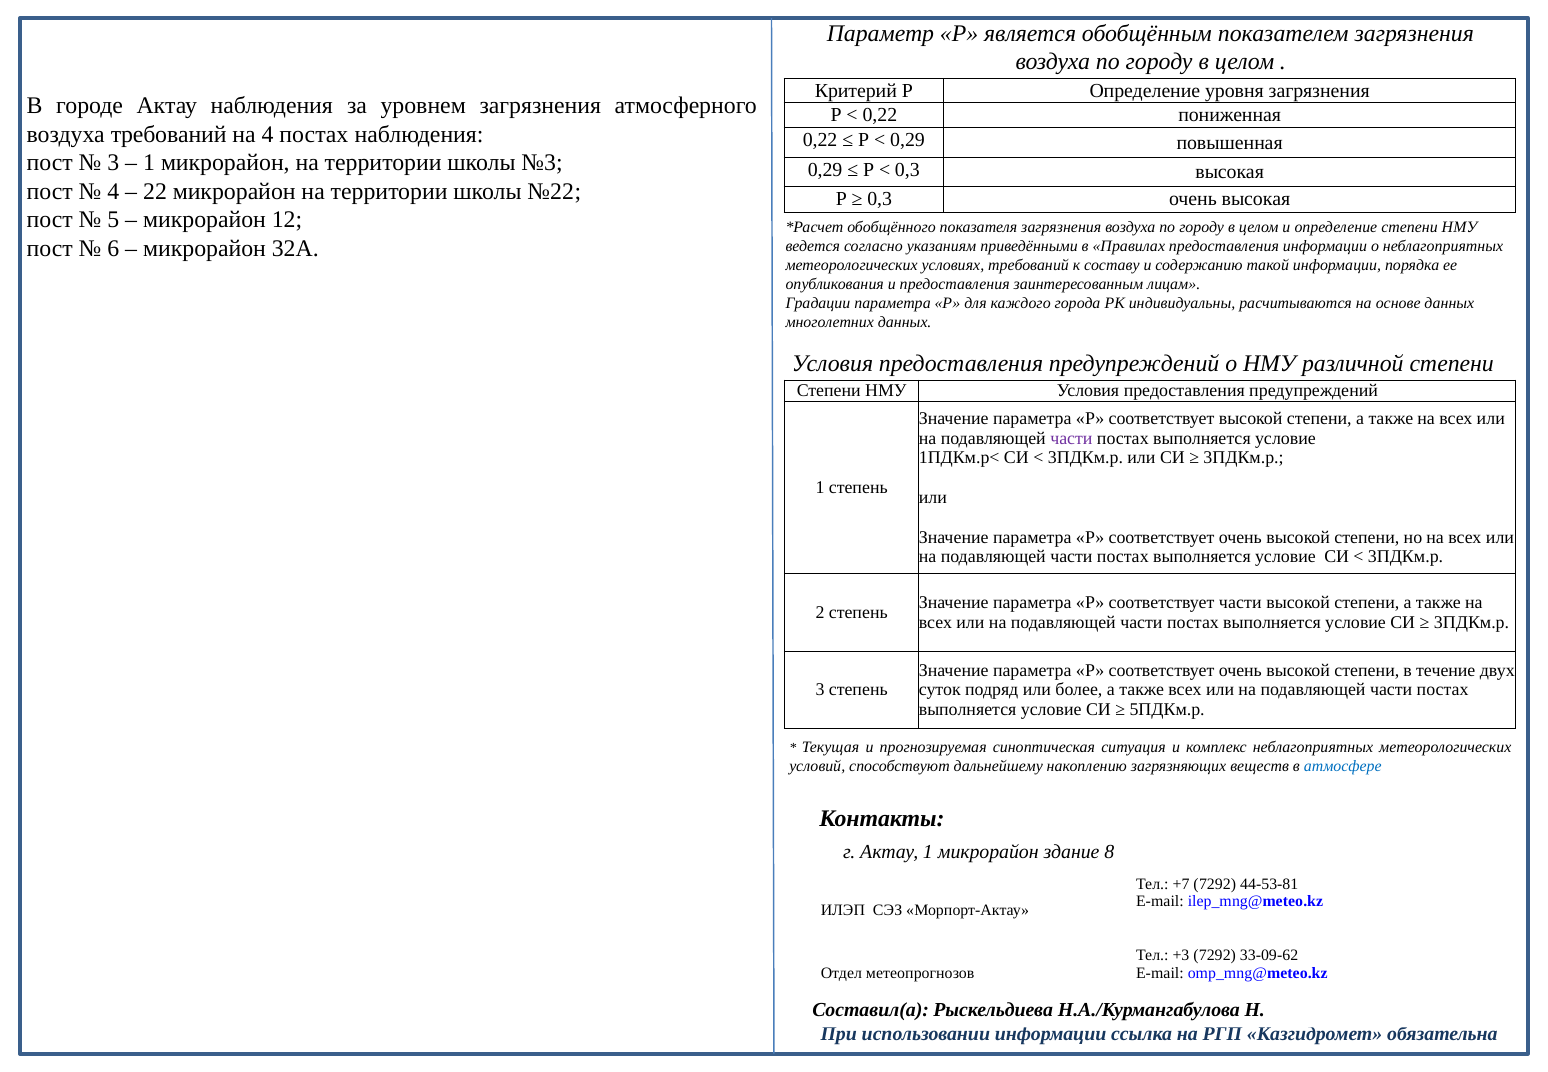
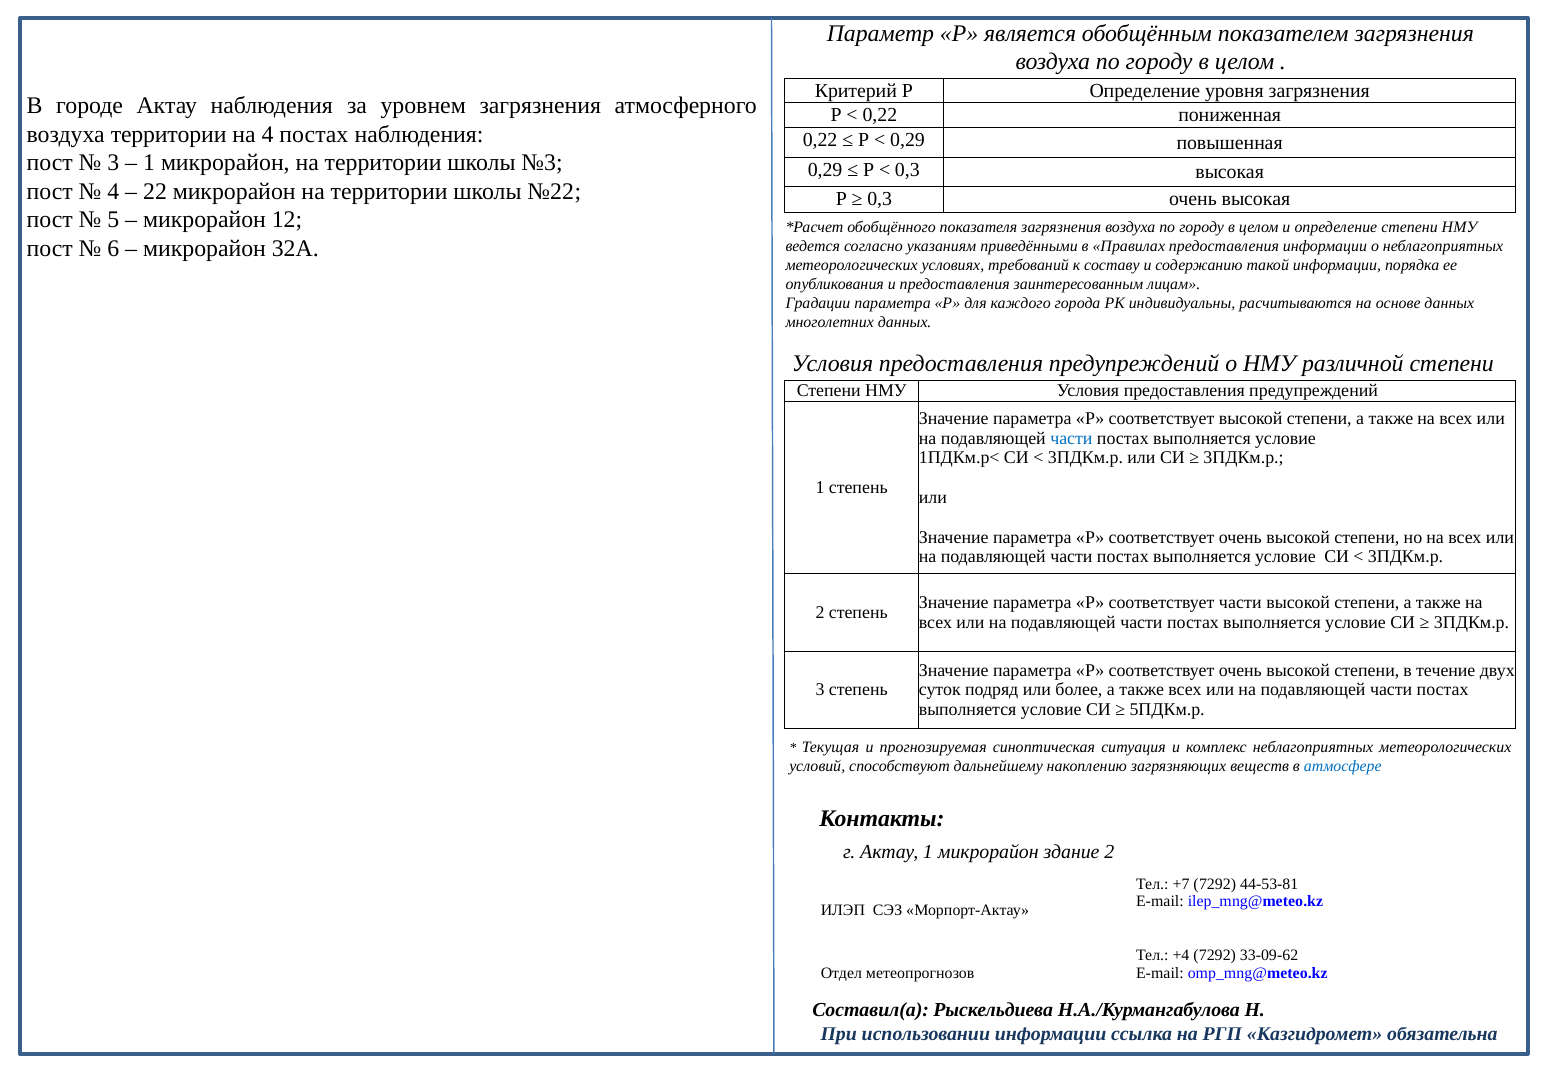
воздуха требований: требований -> территории
части at (1071, 438) colour: purple -> blue
здание 8: 8 -> 2
+3: +3 -> +4
